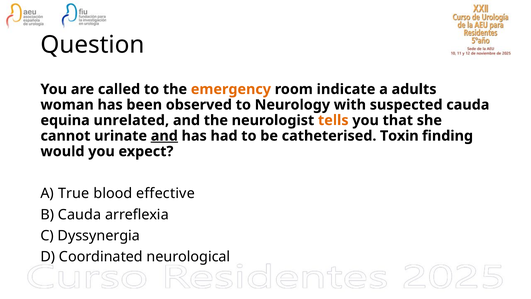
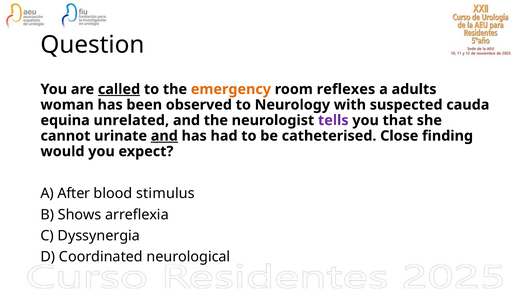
called underline: none -> present
indicate: indicate -> reflexes
tells colour: orange -> purple
Toxin: Toxin -> Close
True: True -> After
effective: effective -> stimulus
B Cauda: Cauda -> Shows
